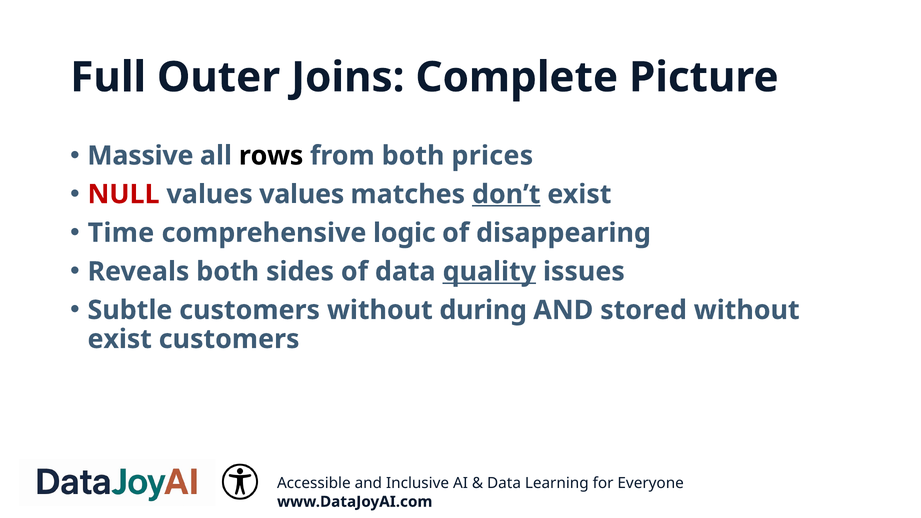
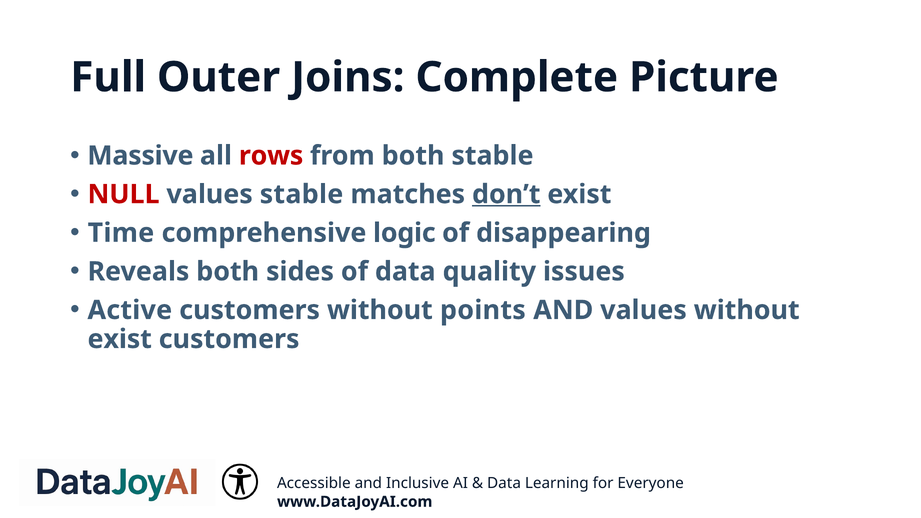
rows colour: black -> red
both prices: prices -> stable
values values: values -> stable
quality underline: present -> none
Subtle: Subtle -> Active
during: during -> points
AND stored: stored -> values
